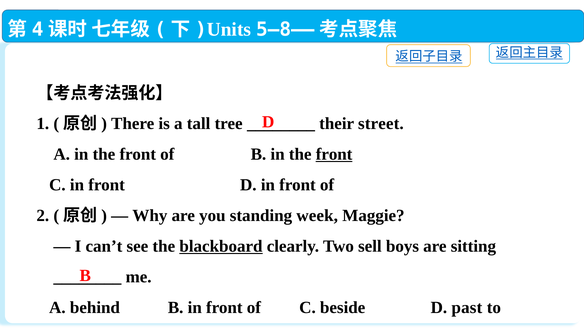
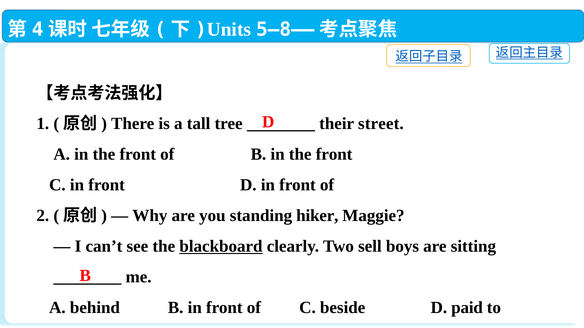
front at (334, 155) underline: present -> none
week: week -> hiker
past: past -> paid
